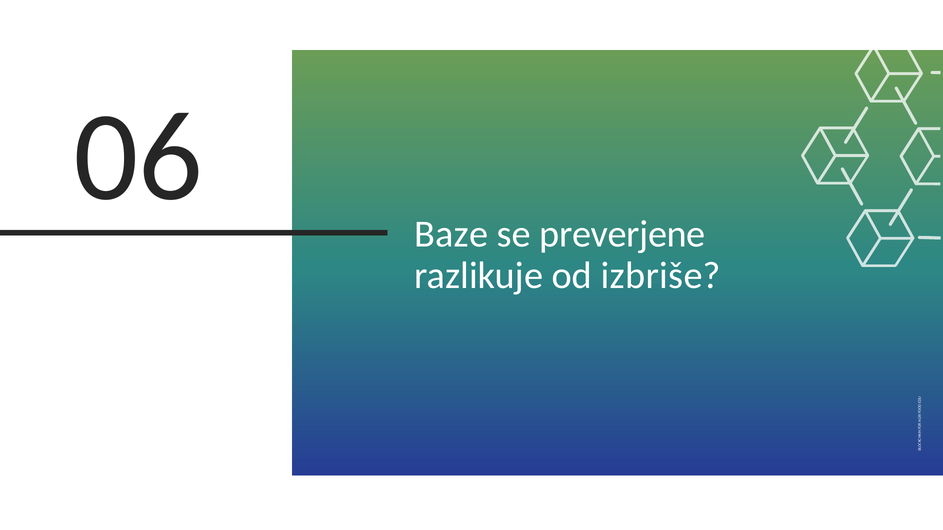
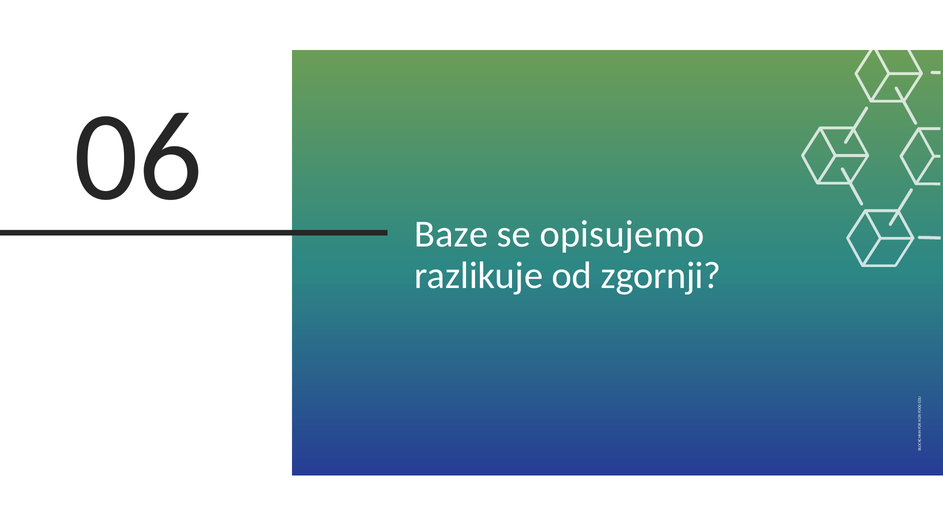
preverjene: preverjene -> opisujemo
izbriše: izbriše -> zgornji
